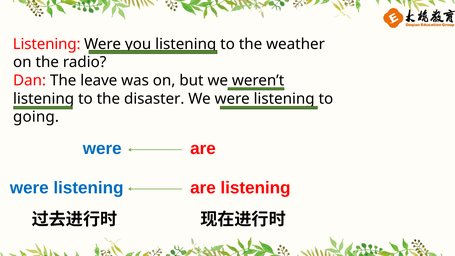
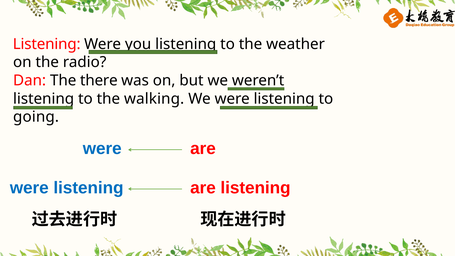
leave: leave -> there
disaster: disaster -> walking
